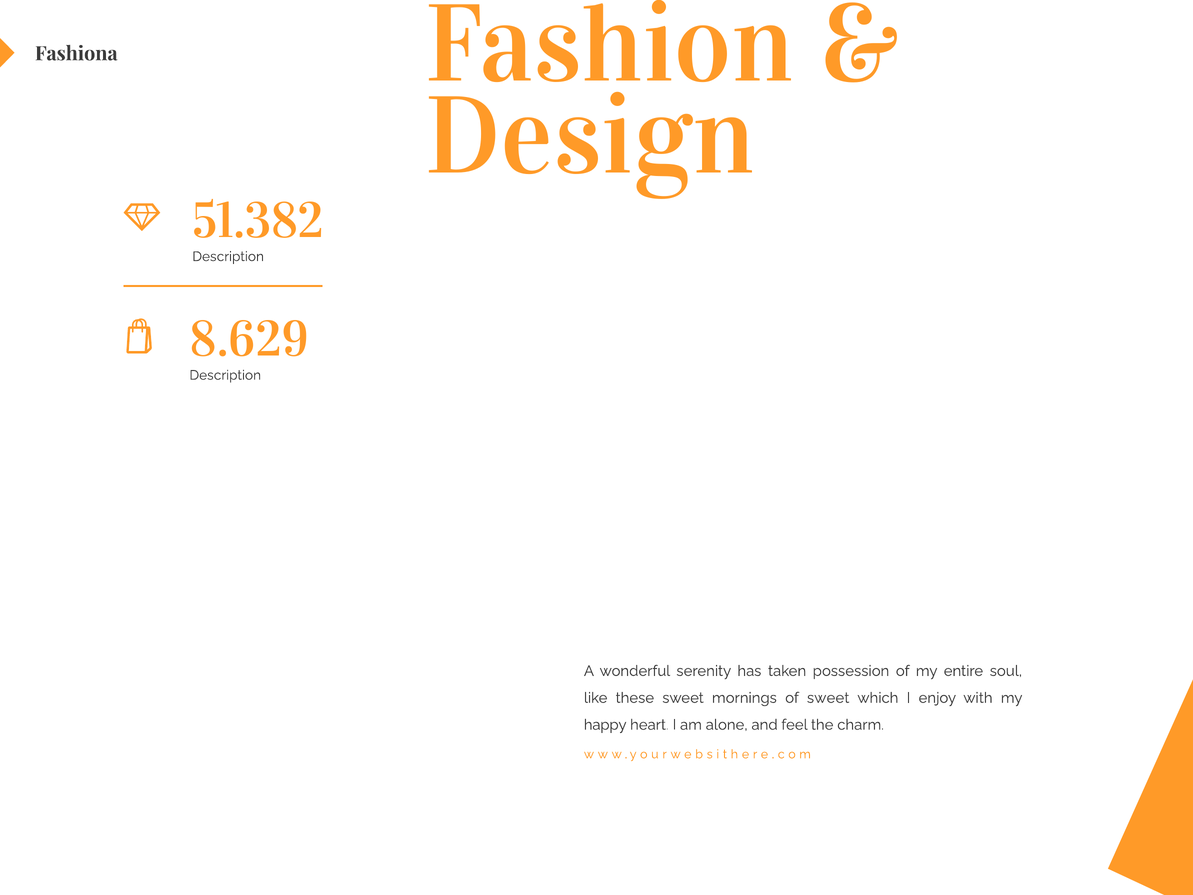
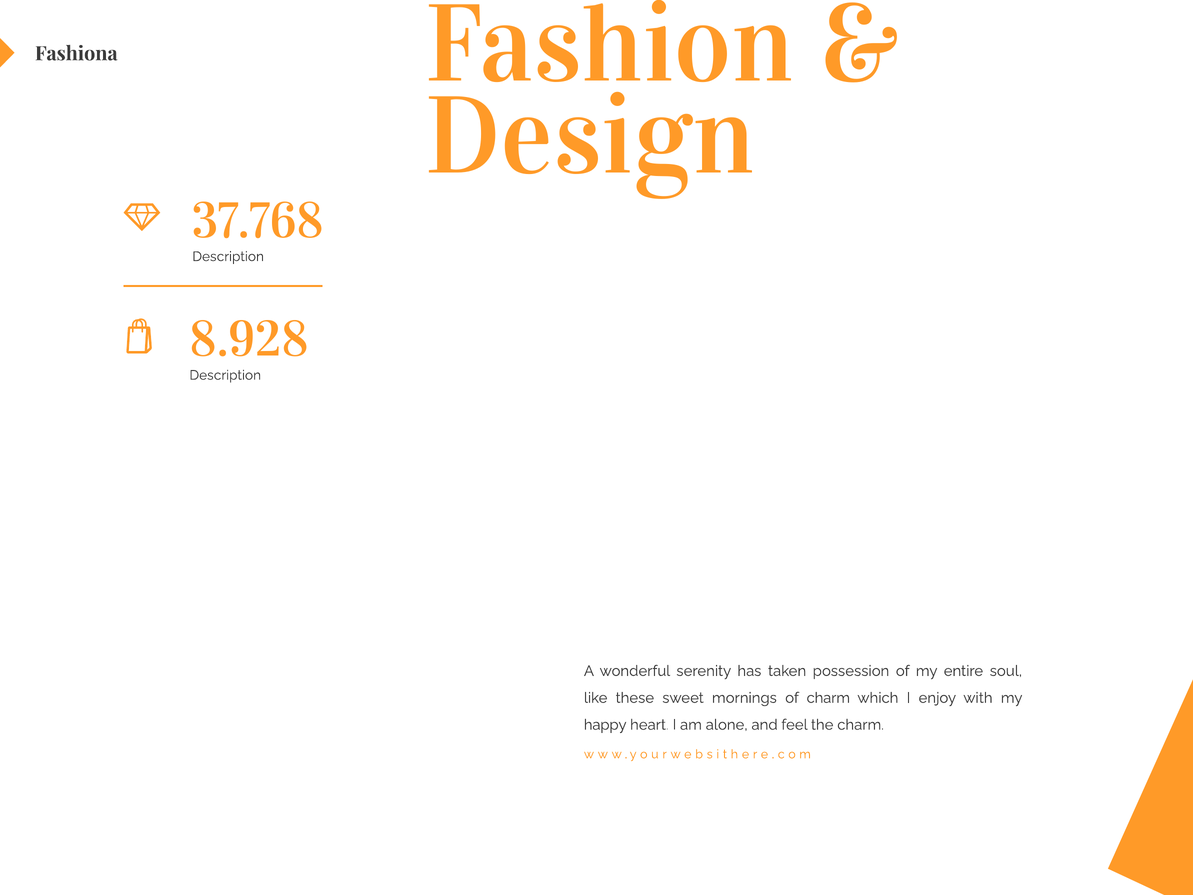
51.382: 51.382 -> 37.768
8.629: 8.629 -> 8.928
of sweet: sweet -> charm
